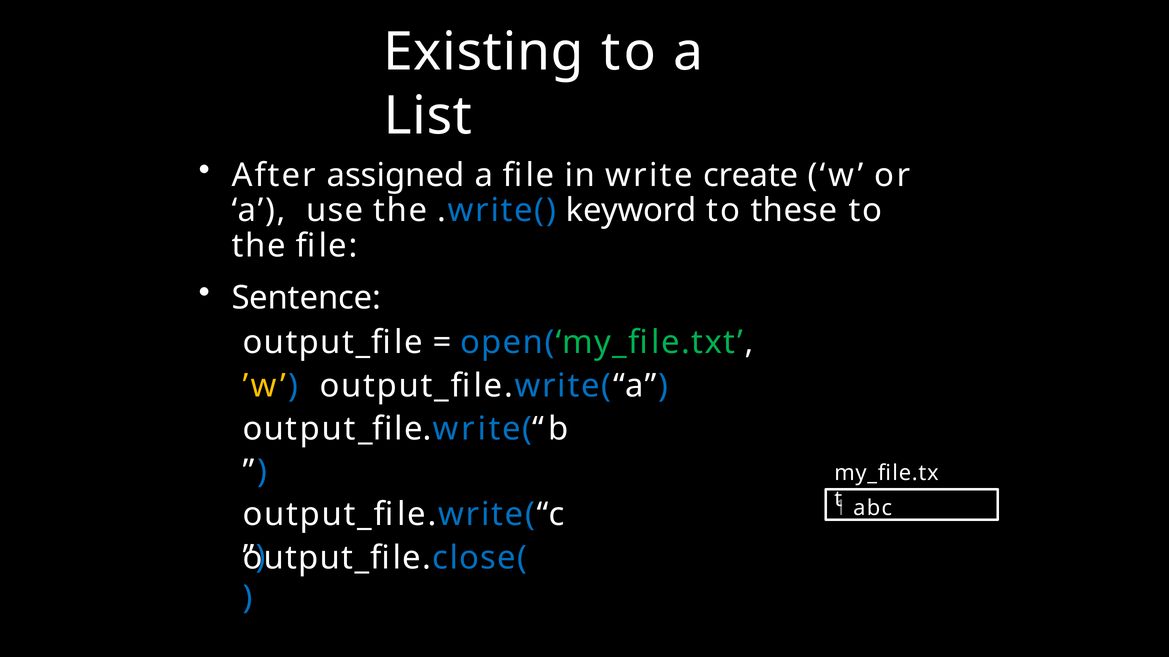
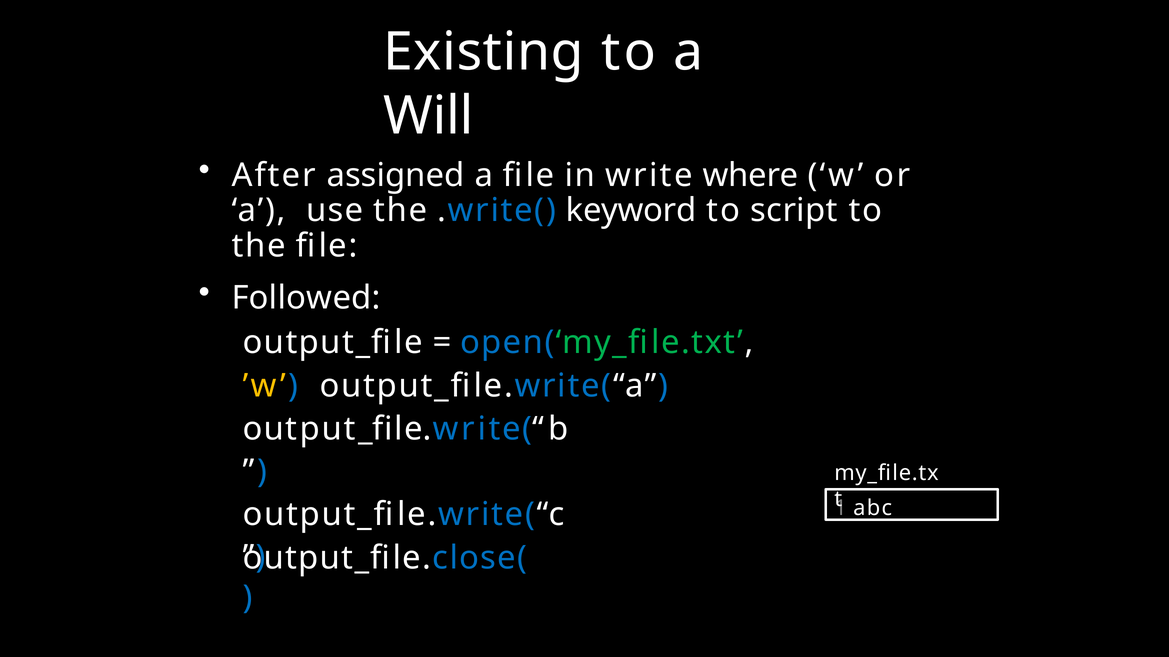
List: List -> Will
create: create -> where
these: these -> script
Sentence: Sentence -> Followed
